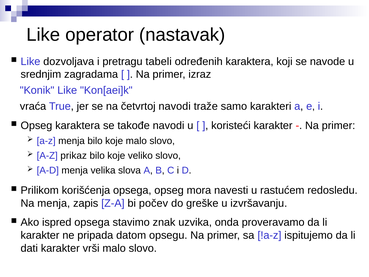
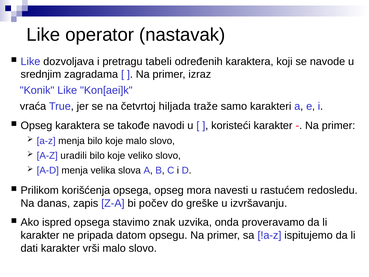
četvrtoj navodi: navodi -> hiljada
prikaz: prikaz -> uradili
Na menja: menja -> danas
